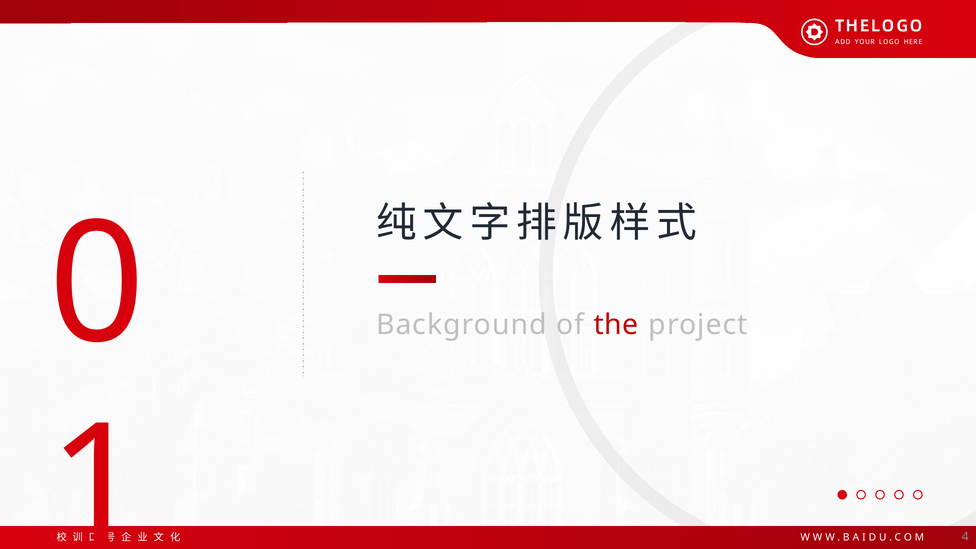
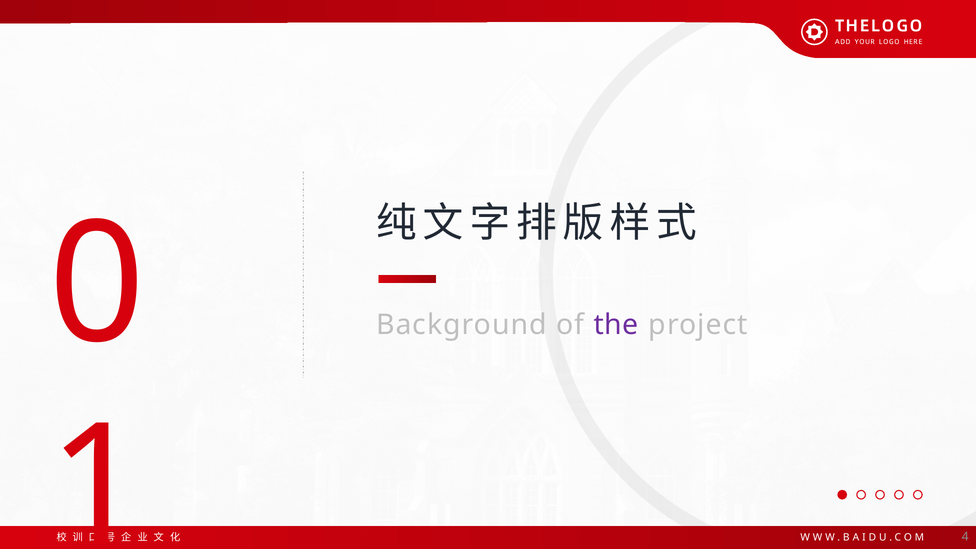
the colour: red -> purple
